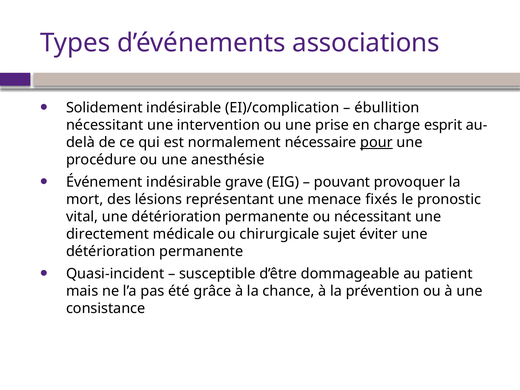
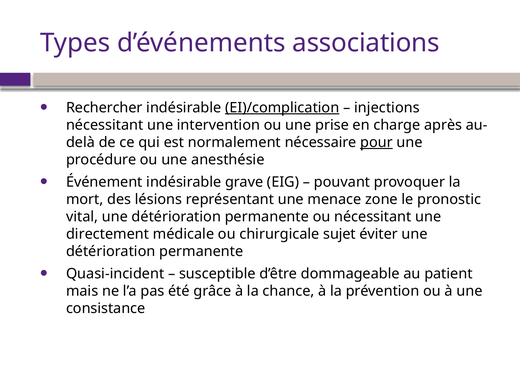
Solidement: Solidement -> Rechercher
EI)/complication underline: none -> present
ébullition: ébullition -> injections
esprit: esprit -> après
fixés: fixés -> zone
